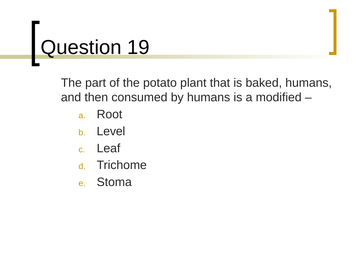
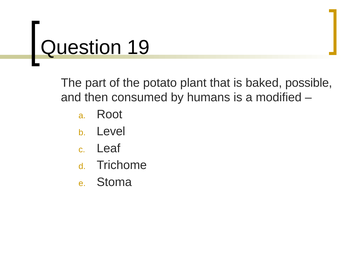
baked humans: humans -> possible
